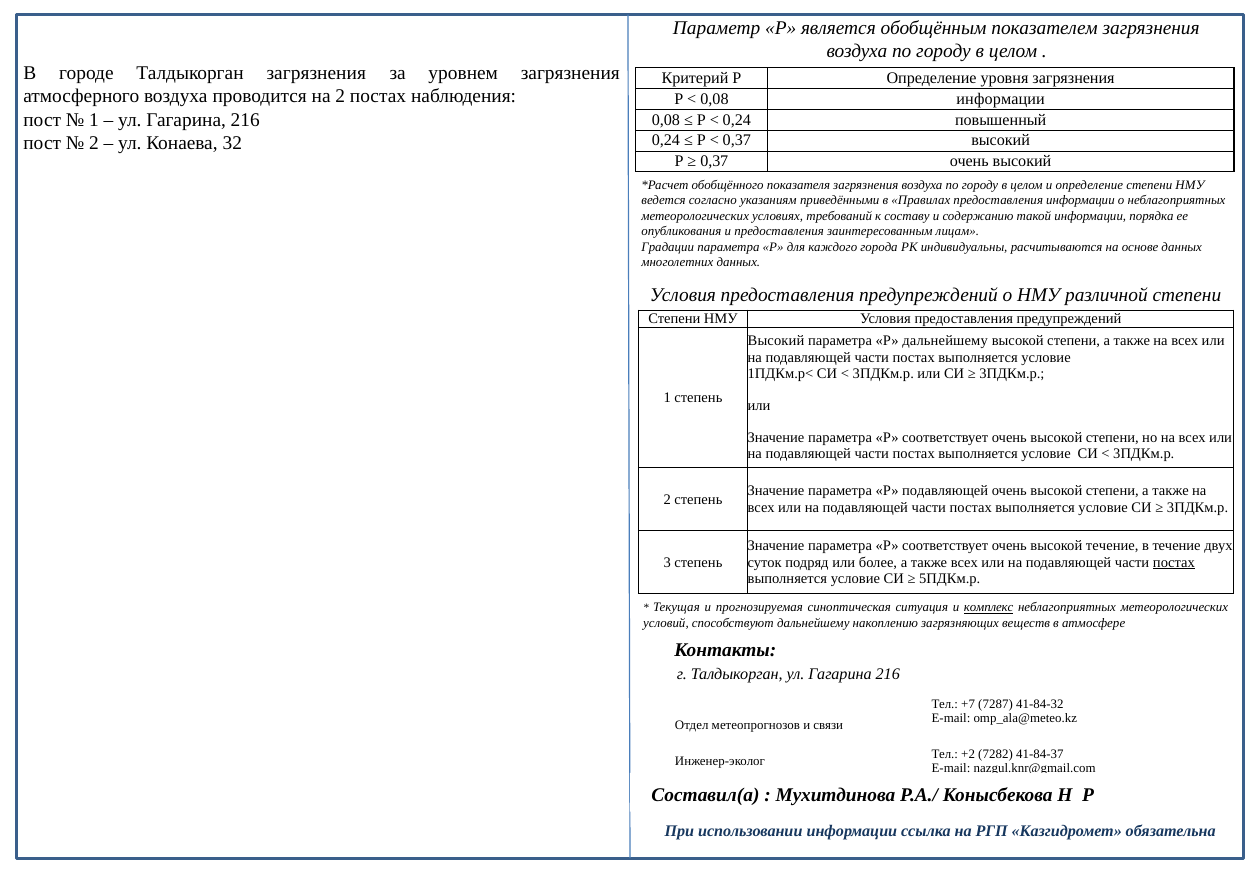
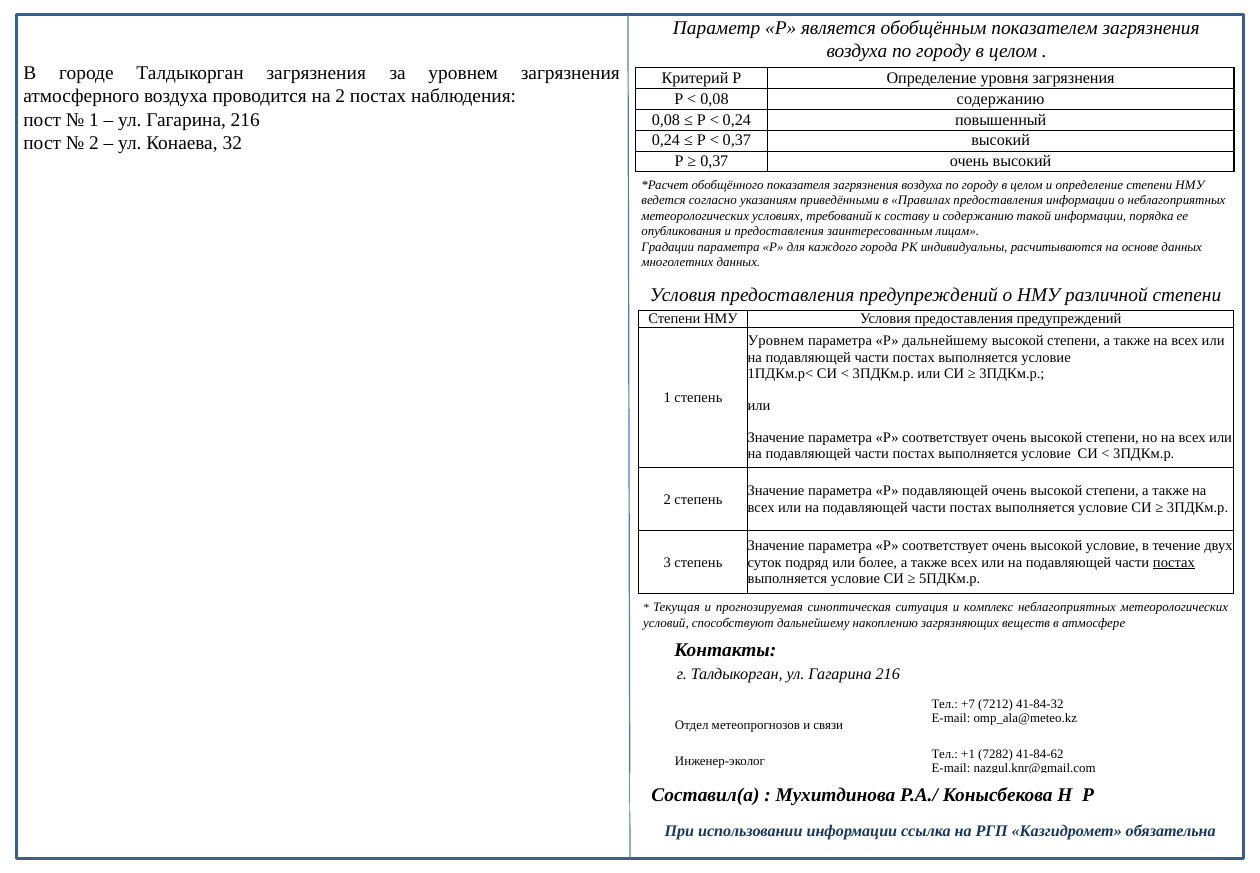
0,08 информации: информации -> содержанию
Высокий at (776, 341): Высокий -> Уровнем
высокой течение: течение -> условие
комплекс underline: present -> none
7287: 7287 -> 7212
+2: +2 -> +1
41-84-37: 41-84-37 -> 41-84-62
